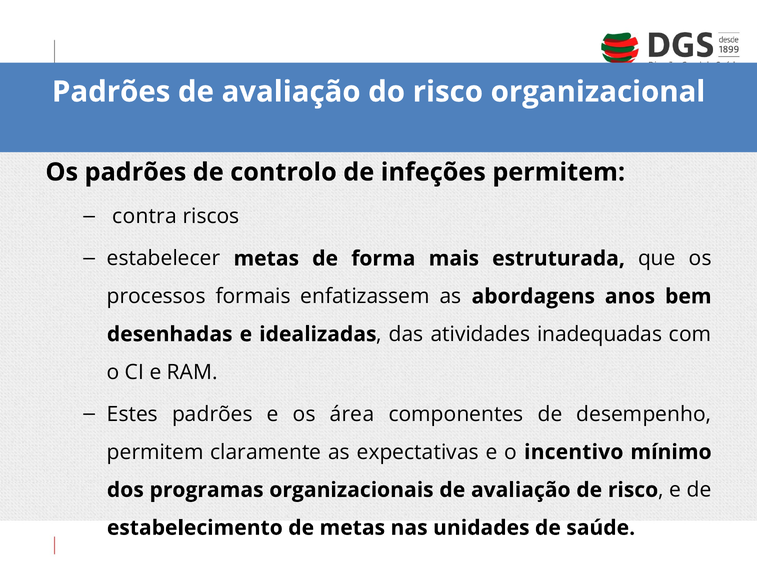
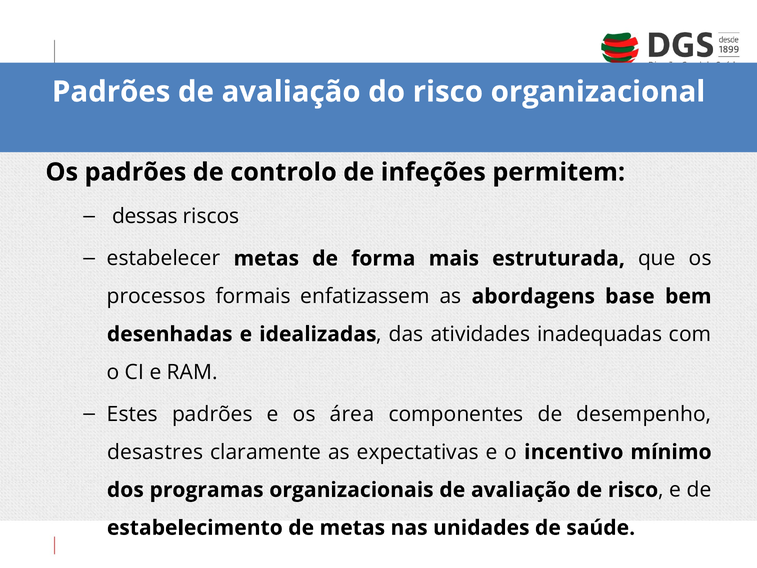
contra: contra -> dessas
anos: anos -> base
permitem at (155, 452): permitem -> desastres
